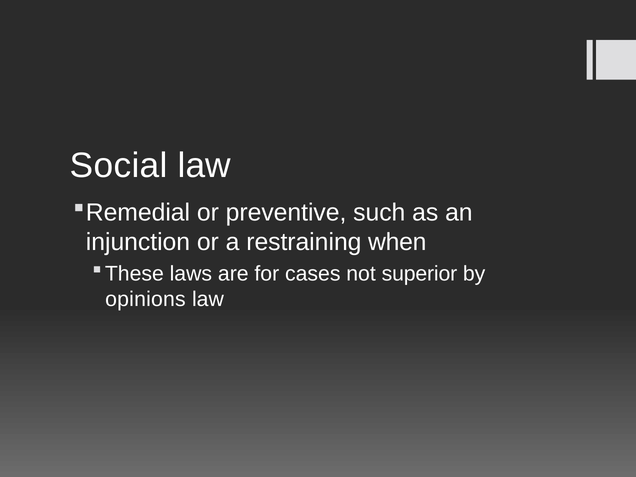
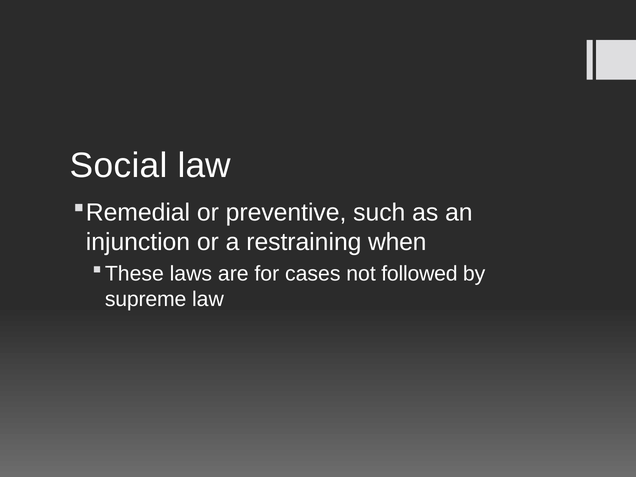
superior: superior -> followed
opinions: opinions -> supreme
